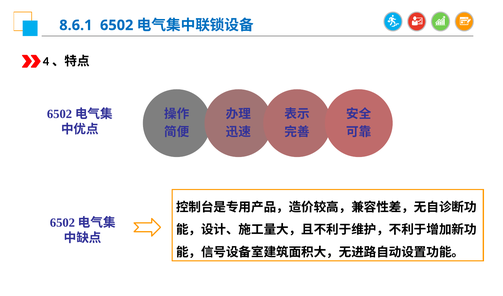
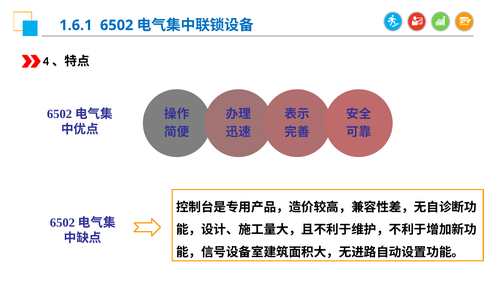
8.6.1: 8.6.1 -> 1.6.1
